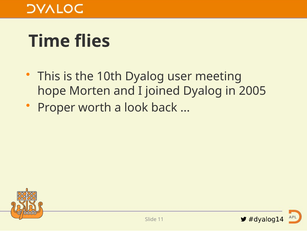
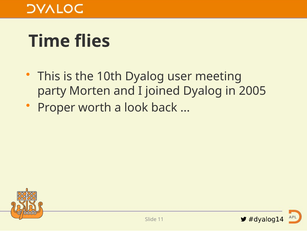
hope: hope -> party
